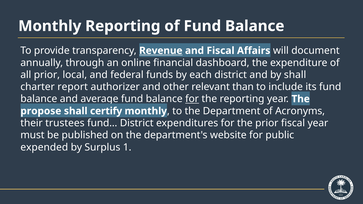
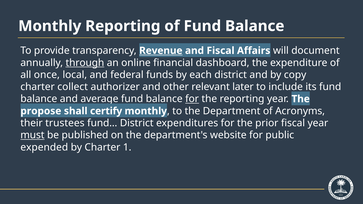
through underline: none -> present
all prior: prior -> once
by shall: shall -> copy
report: report -> collect
than: than -> later
must underline: none -> present
by Surplus: Surplus -> Charter
